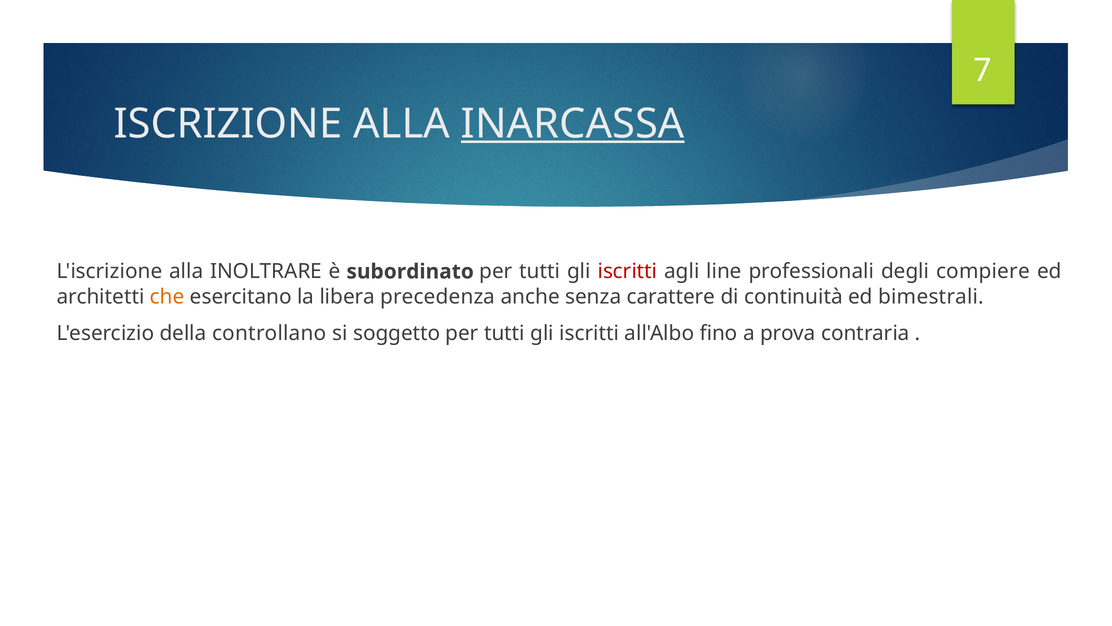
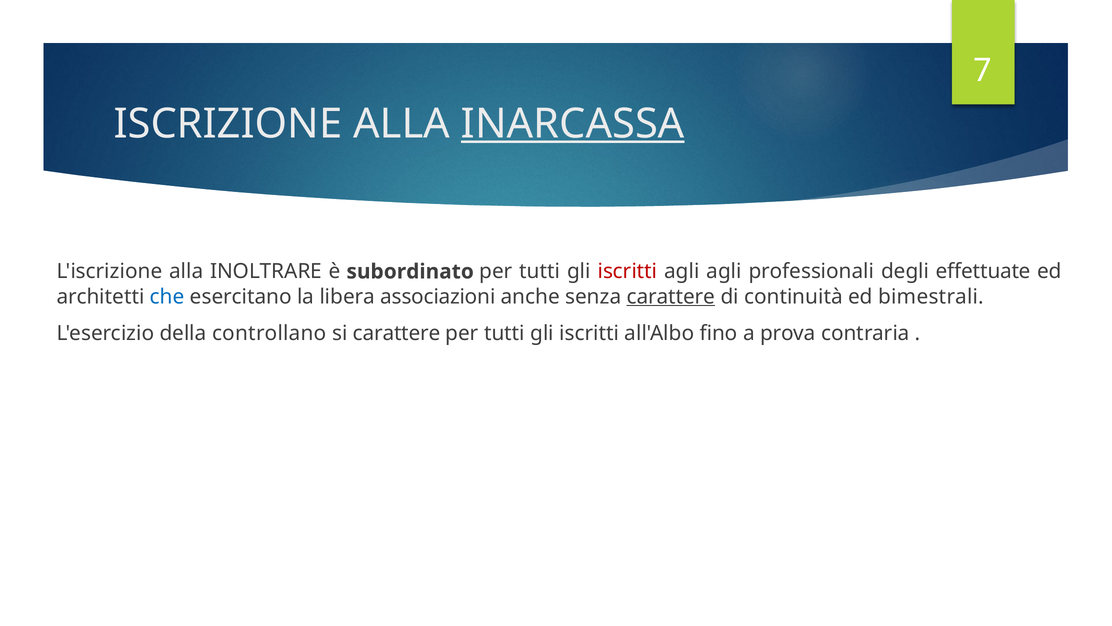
agli line: line -> agli
compiere: compiere -> effettuate
che colour: orange -> blue
precedenza: precedenza -> associazioni
carattere at (671, 296) underline: none -> present
si soggetto: soggetto -> carattere
